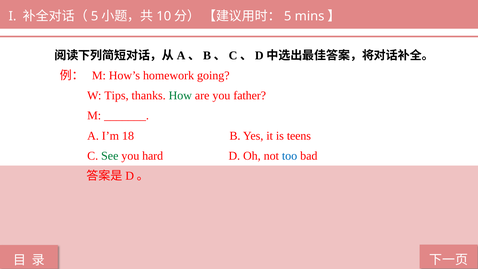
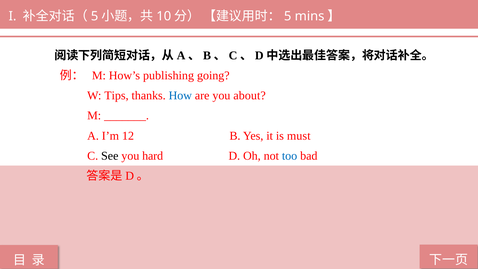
homework: homework -> publishing
How colour: green -> blue
father: father -> about
18: 18 -> 12
teens: teens -> must
See colour: green -> black
